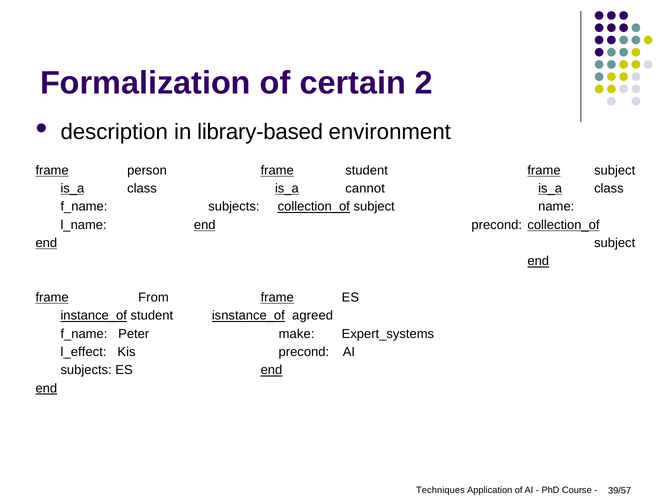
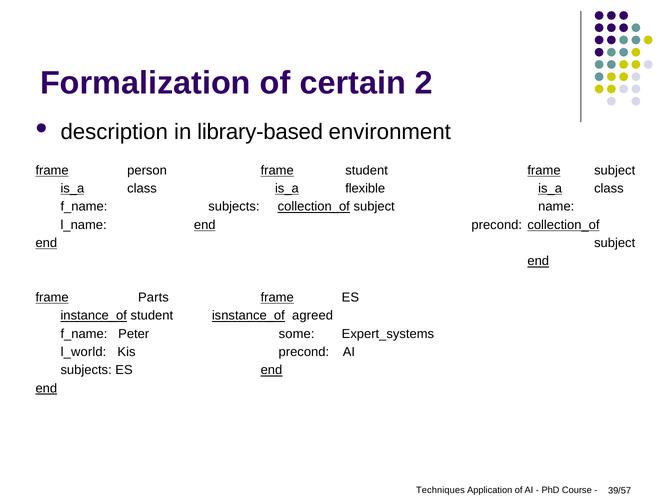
cannot: cannot -> flexible
From: From -> Parts
make: make -> some
l_effect: l_effect -> l_world
